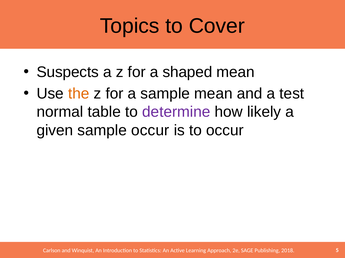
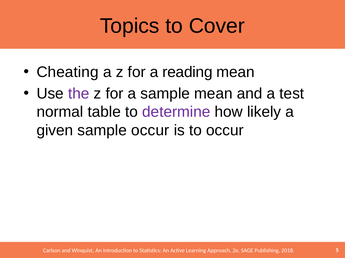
Suspects: Suspects -> Cheating
shaped: shaped -> reading
the colour: orange -> purple
